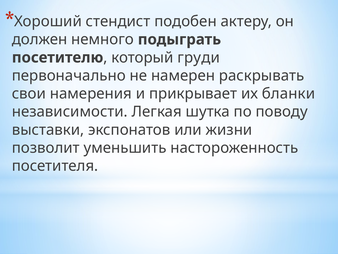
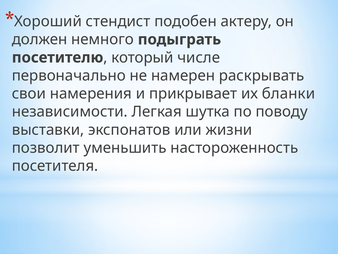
груди: груди -> числе
